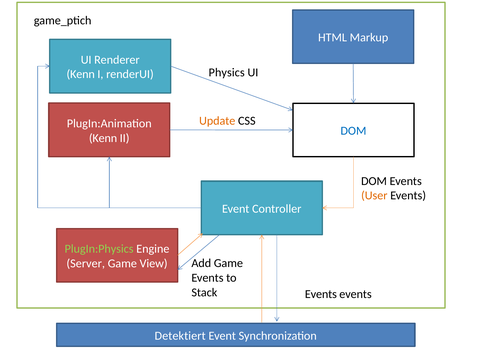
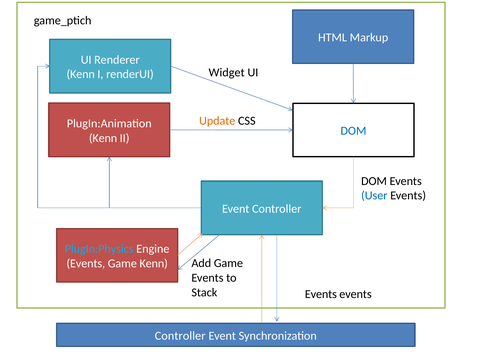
Physics: Physics -> Widget
User colour: orange -> blue
PlugIn:Physics colour: light green -> light blue
Server at (86, 263): Server -> Events
Game View: View -> Kenn
Detektiert at (180, 335): Detektiert -> Controller
